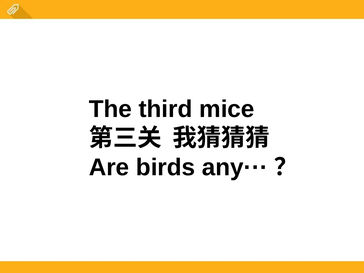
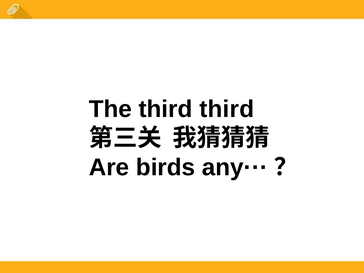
third mice: mice -> third
